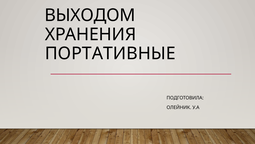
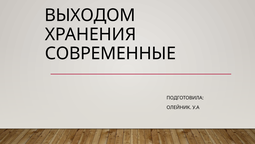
ПОРТАТИВНЫЕ: ПОРТАТИВНЫЕ -> СОВРЕМЕННЫЕ
